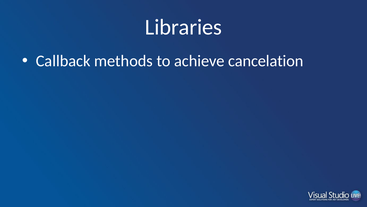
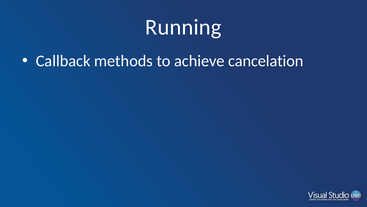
Libraries: Libraries -> Running
